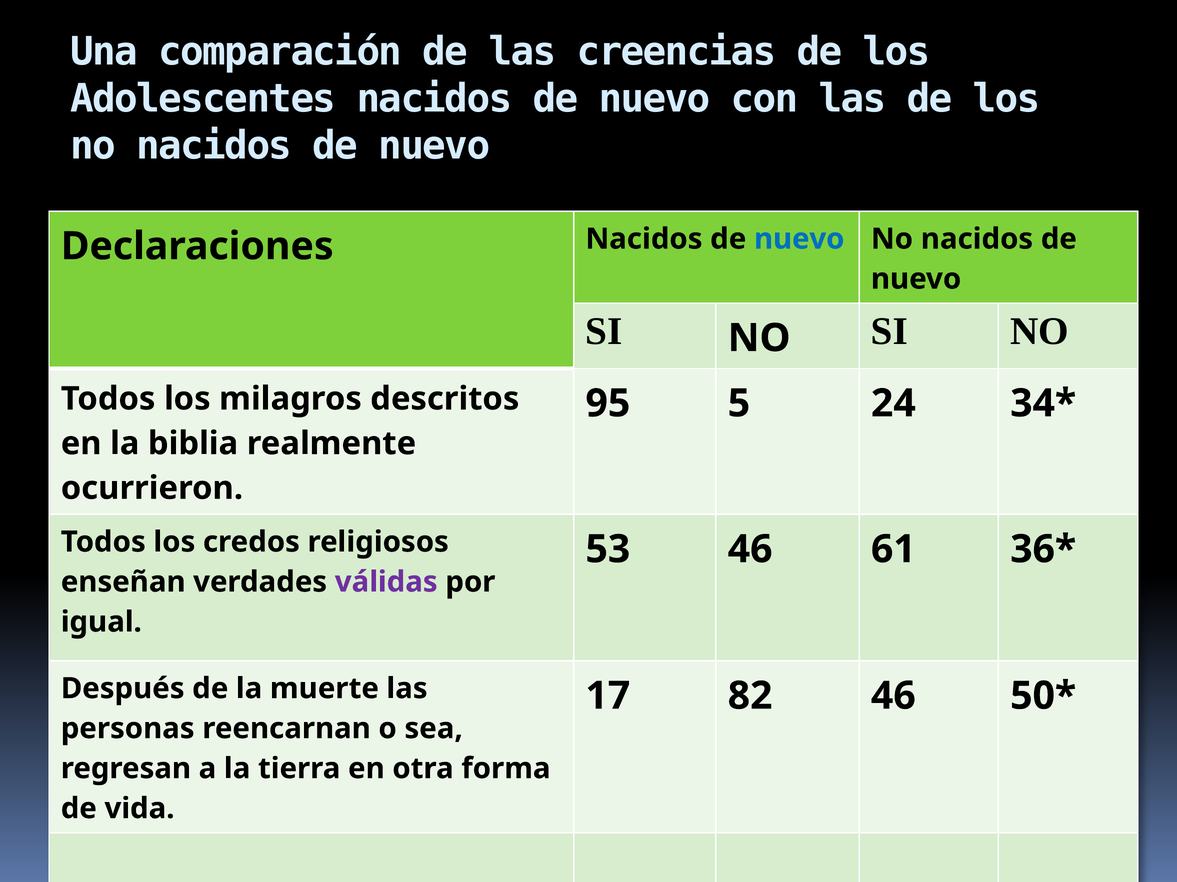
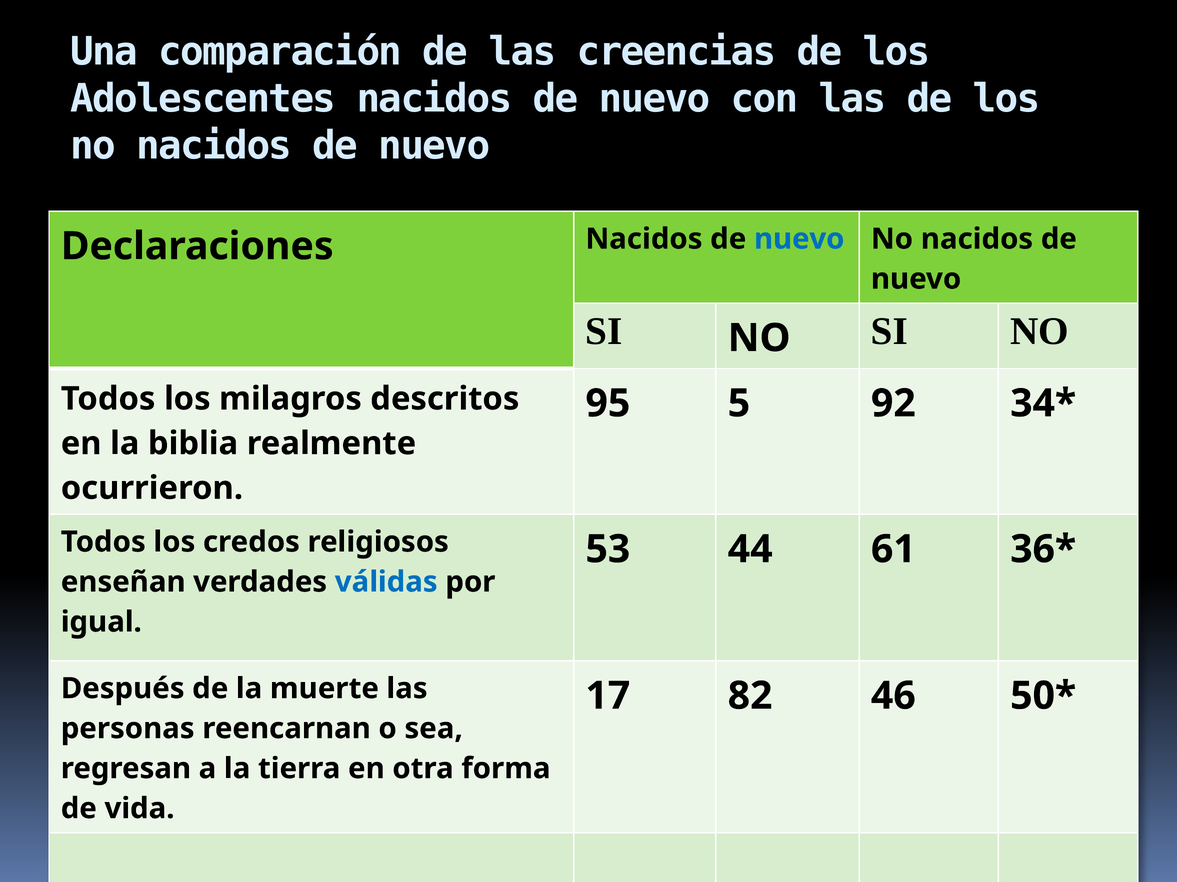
24: 24 -> 92
53 46: 46 -> 44
válidas colour: purple -> blue
